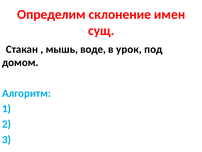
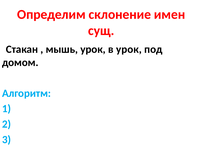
мышь воде: воде -> урок
